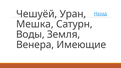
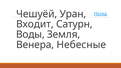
Мешка: Мешка -> Входит
Имеющие: Имеющие -> Небесные
